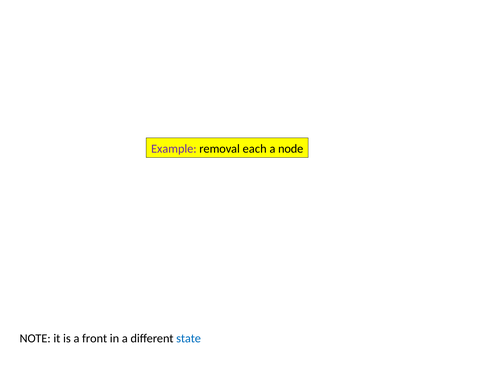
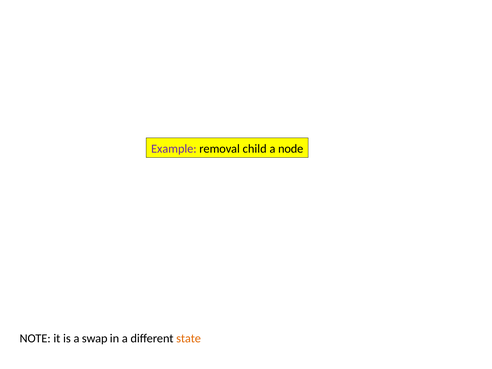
each: each -> child
front: front -> swap
state colour: blue -> orange
